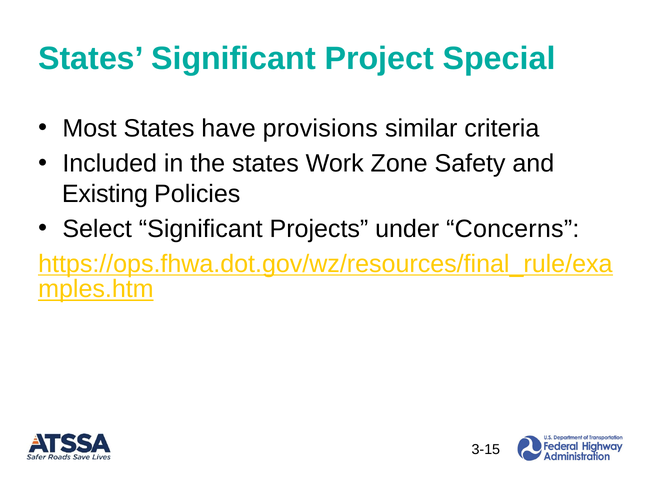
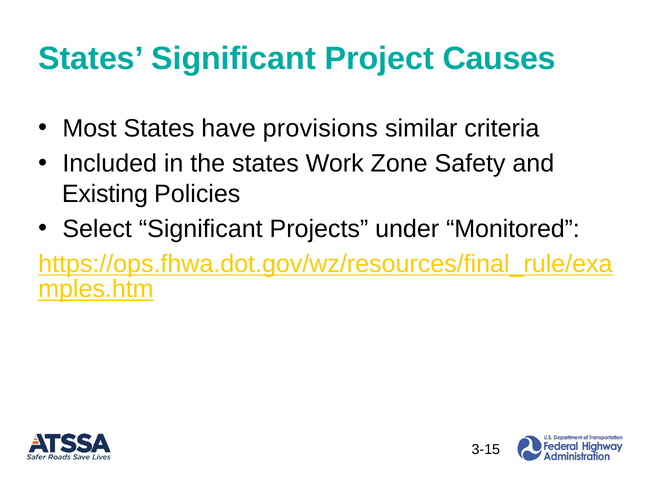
Special: Special -> Causes
Concerns: Concerns -> Monitored
